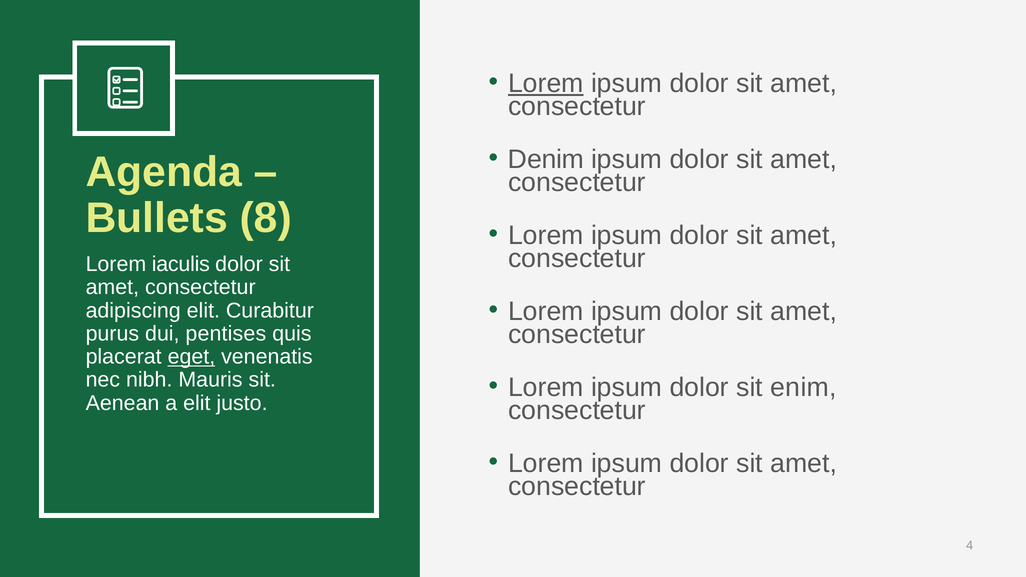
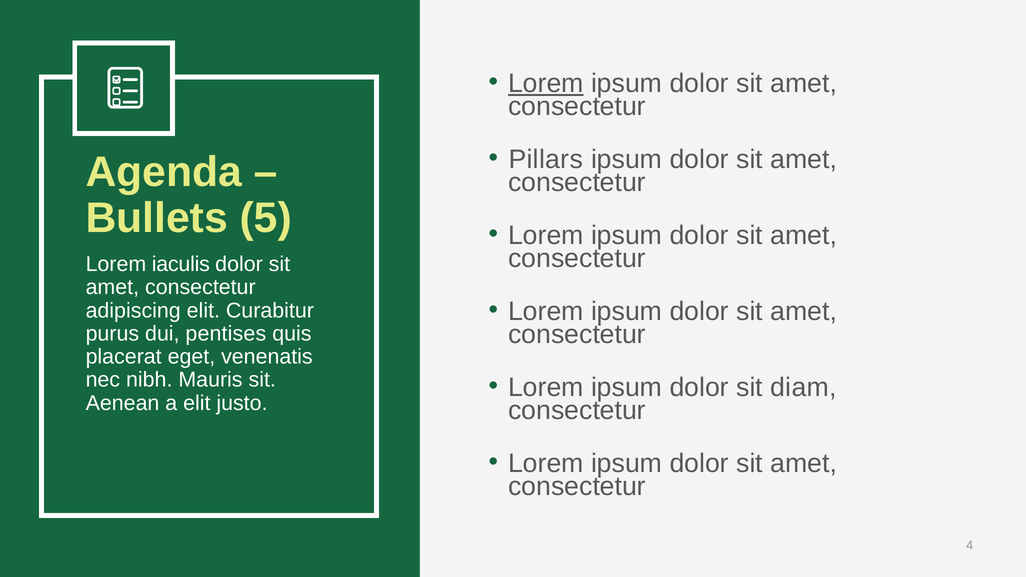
Denim: Denim -> Pillars
8: 8 -> 5
eget underline: present -> none
enim: enim -> diam
